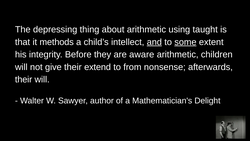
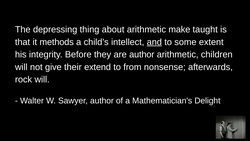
using: using -> make
some underline: present -> none
are aware: aware -> author
their at (24, 79): their -> rock
